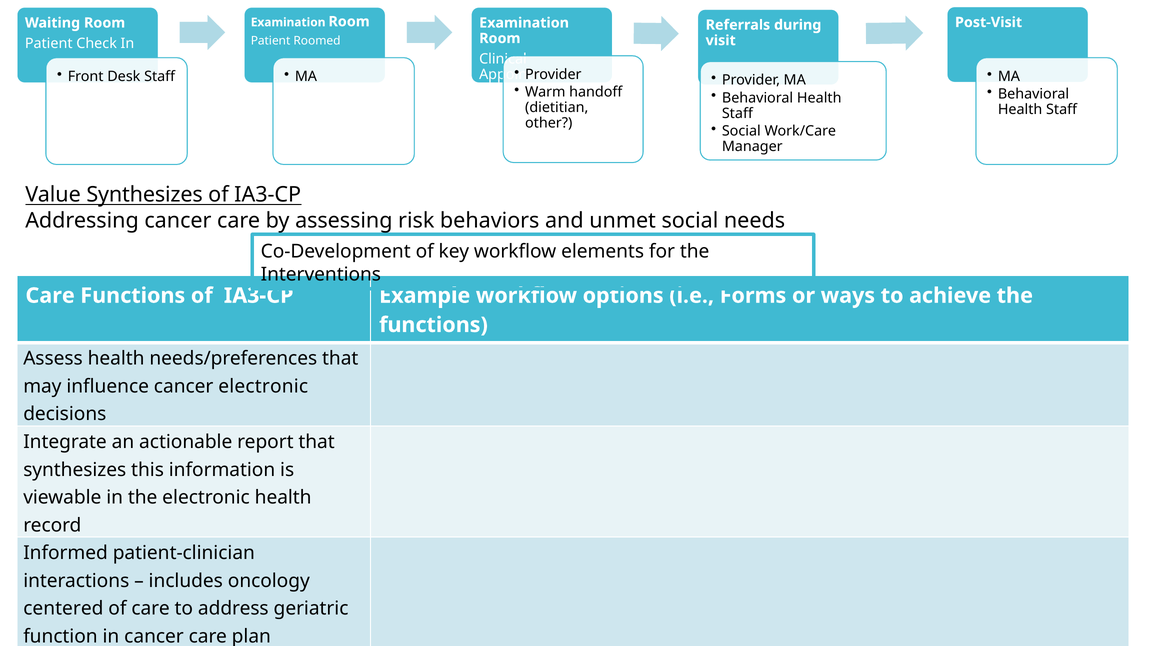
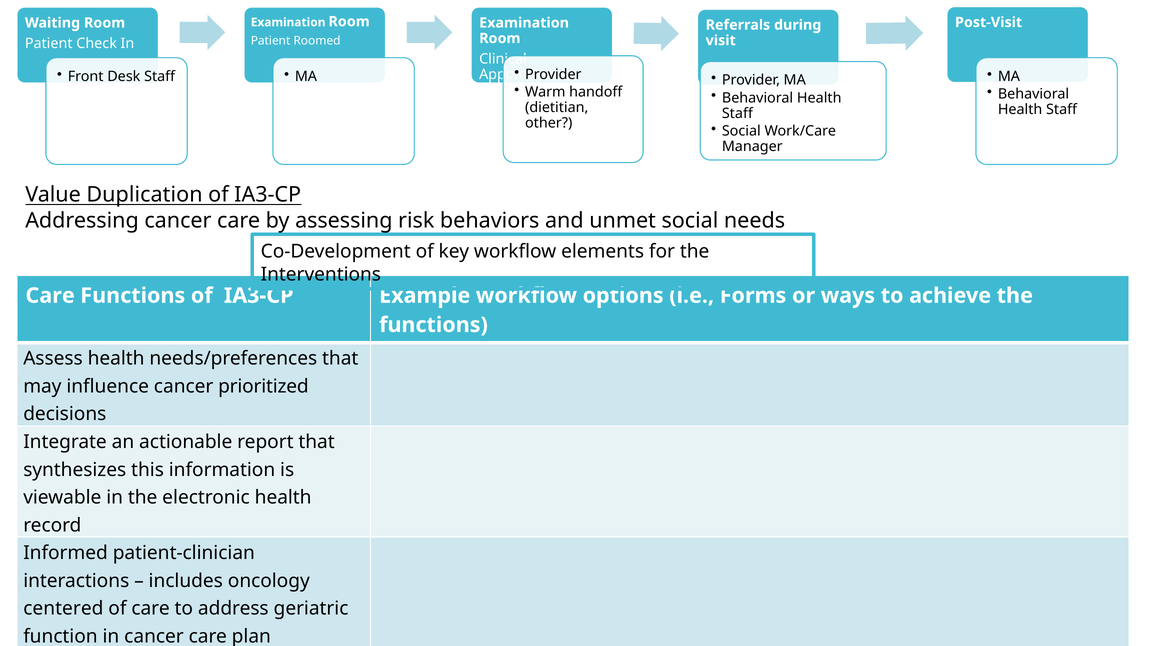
Value Synthesizes: Synthesizes -> Duplication
cancer electronic: electronic -> prioritized
